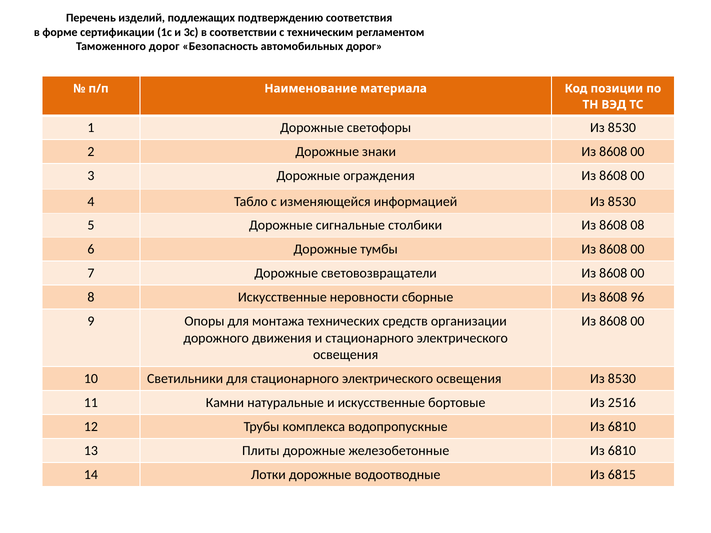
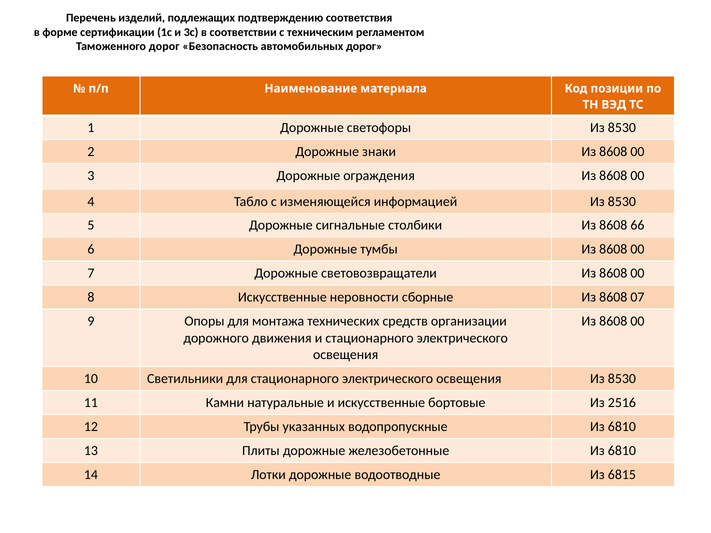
08: 08 -> 66
96: 96 -> 07
комплекса: комплекса -> указанных
